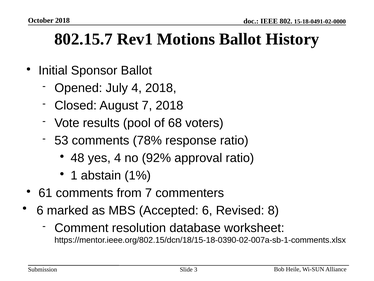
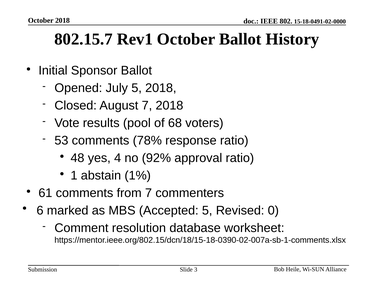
Rev1 Motions: Motions -> October
July 4: 4 -> 5
Accepted 6: 6 -> 5
8: 8 -> 0
